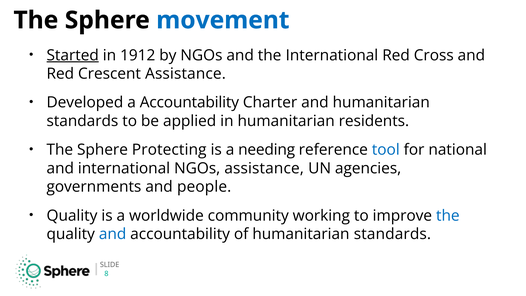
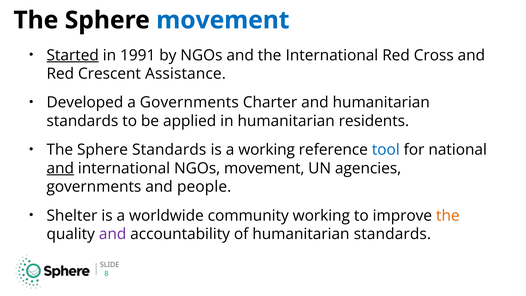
1912: 1912 -> 1991
a Accountability: Accountability -> Governments
Sphere Protecting: Protecting -> Standards
a needing: needing -> working
and at (60, 168) underline: none -> present
NGOs assistance: assistance -> movement
Quality at (72, 215): Quality -> Shelter
the at (448, 215) colour: blue -> orange
and at (113, 234) colour: blue -> purple
